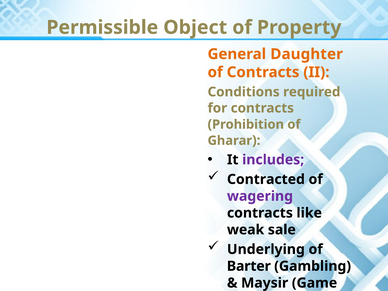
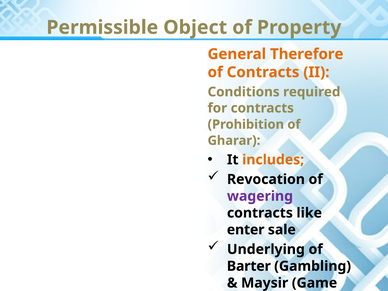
Daughter: Daughter -> Therefore
includes colour: purple -> orange
Contracted: Contracted -> Revocation
weak: weak -> enter
